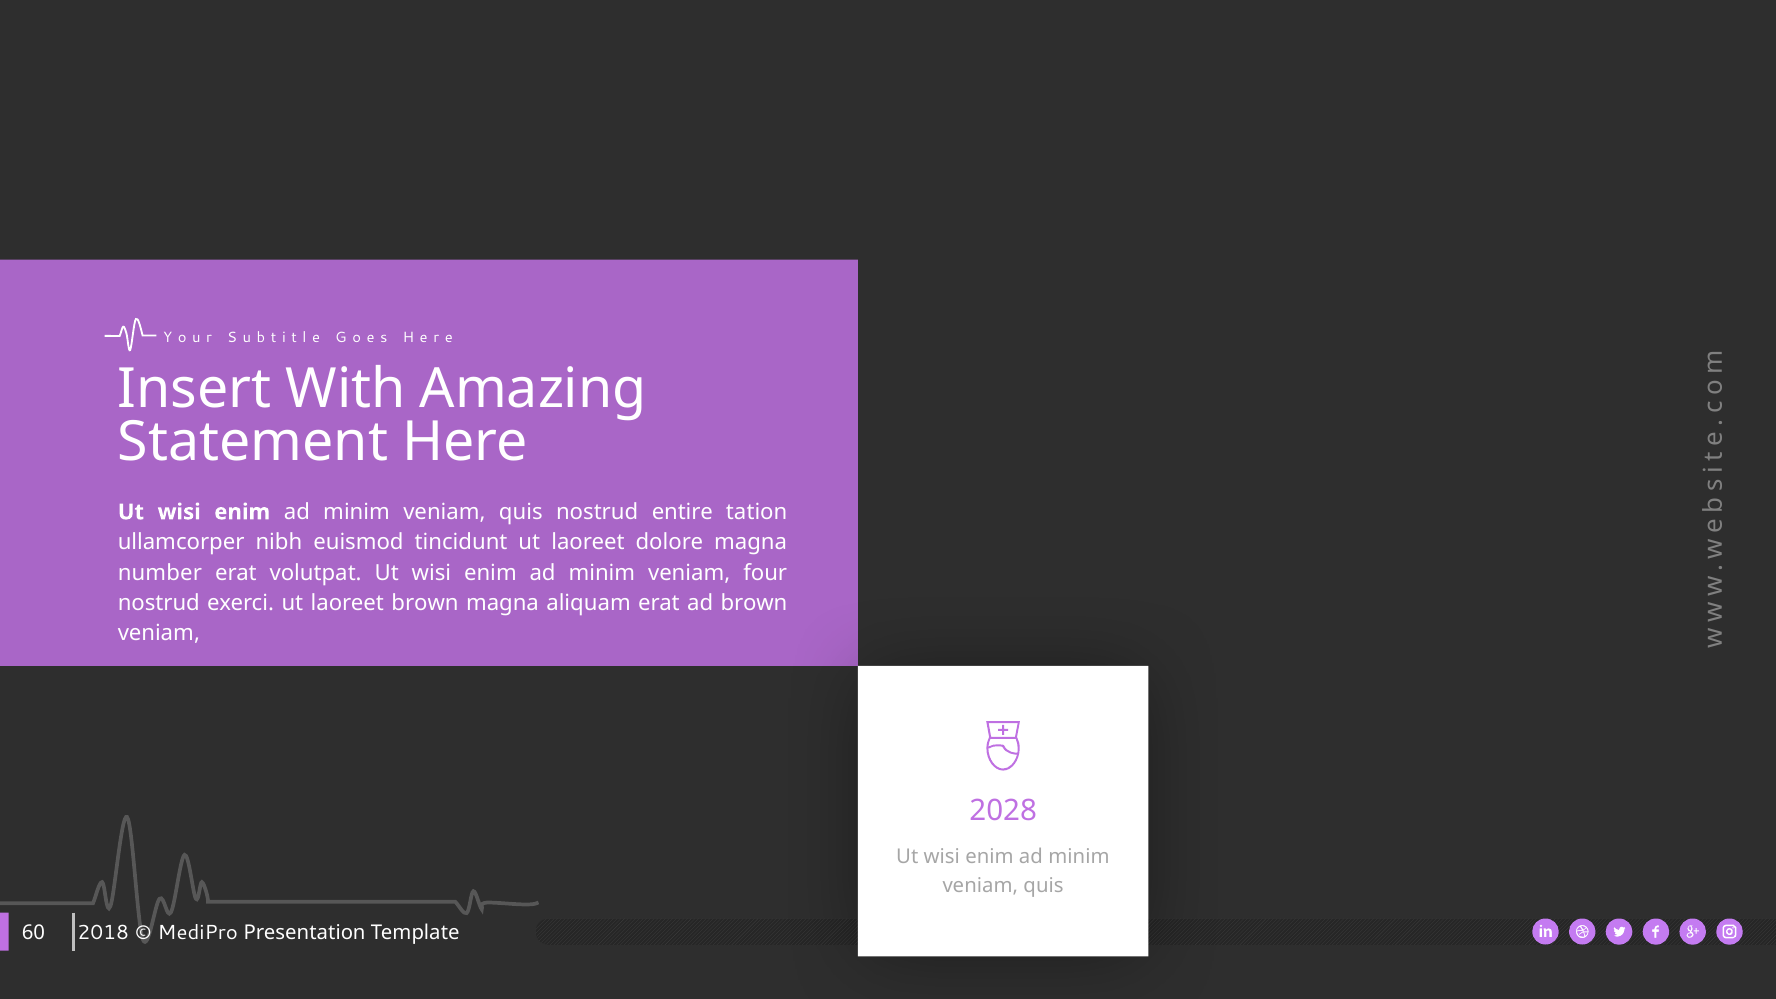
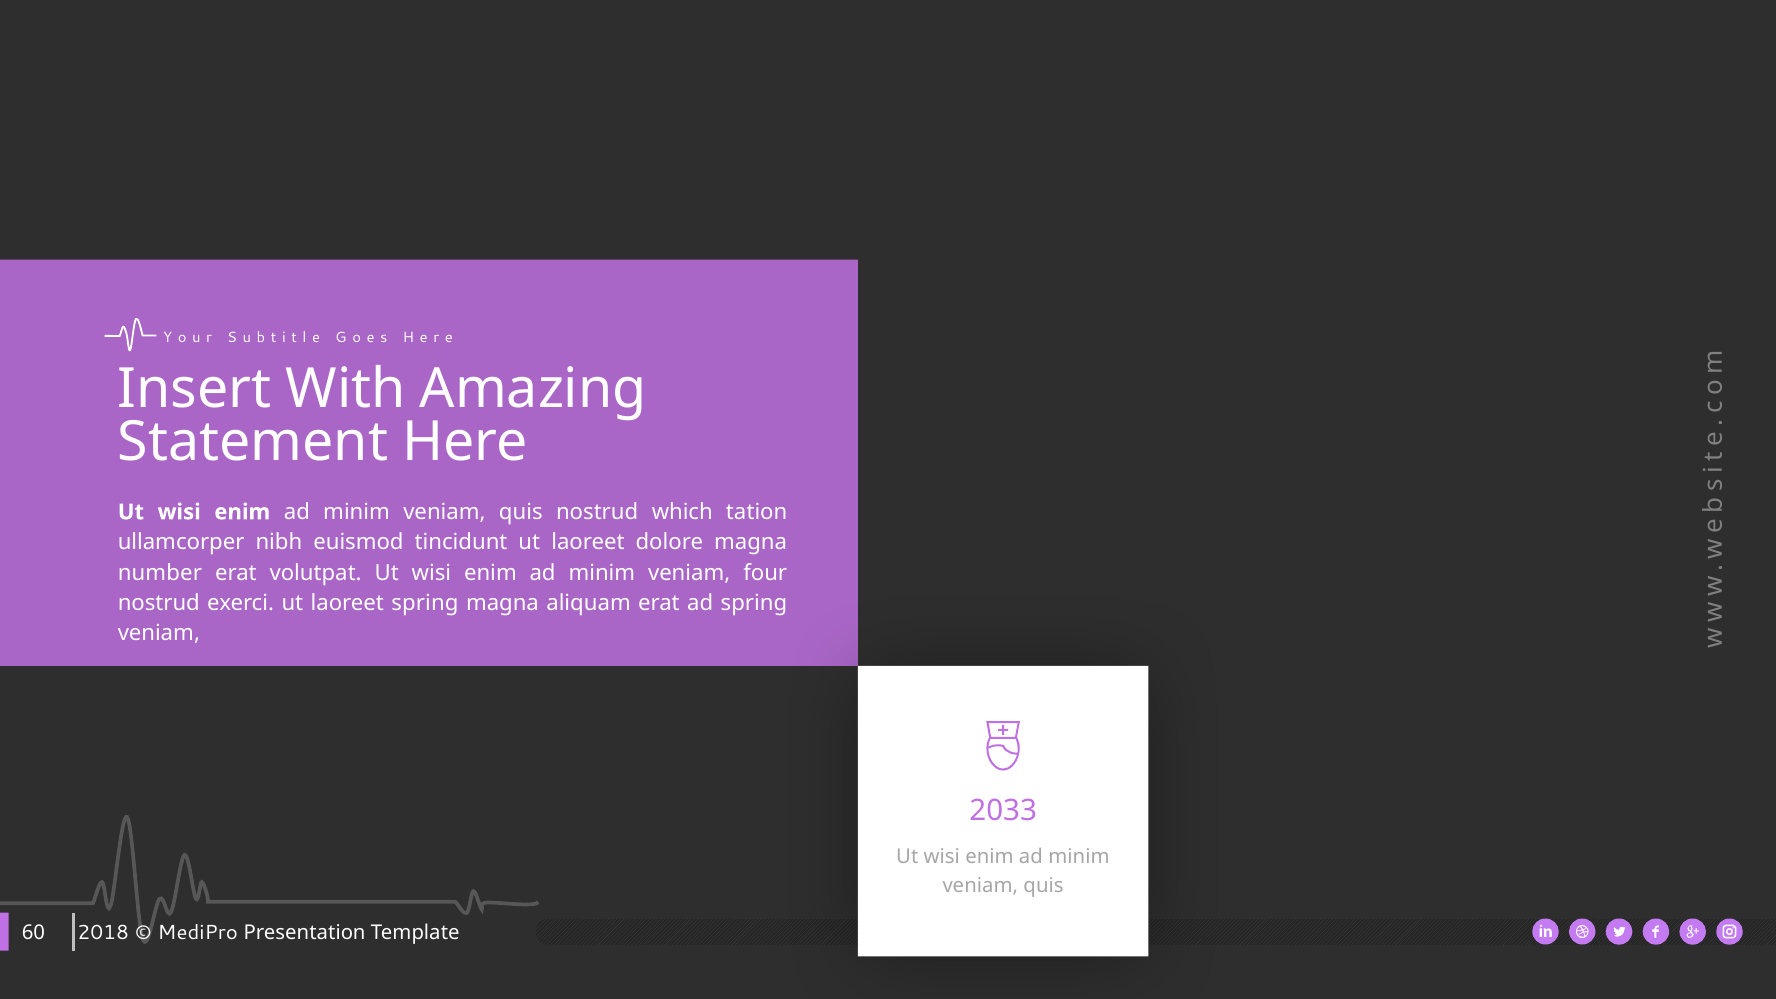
entire: entire -> which
laoreet brown: brown -> spring
ad brown: brown -> spring
2028: 2028 -> 2033
